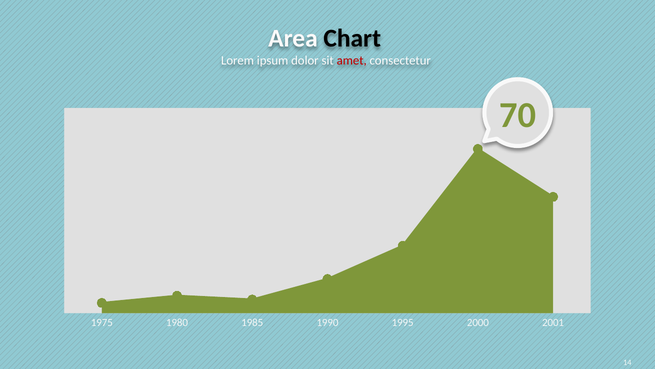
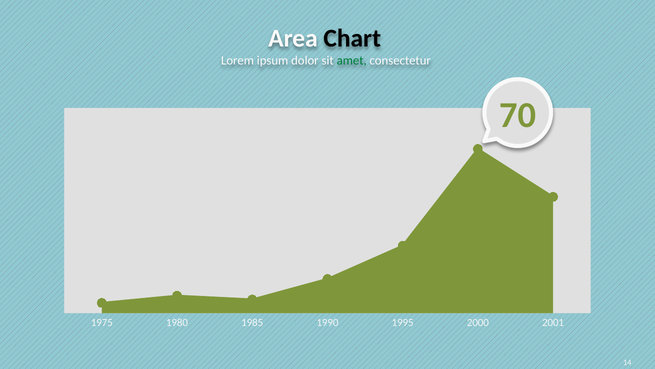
amet colour: red -> green
